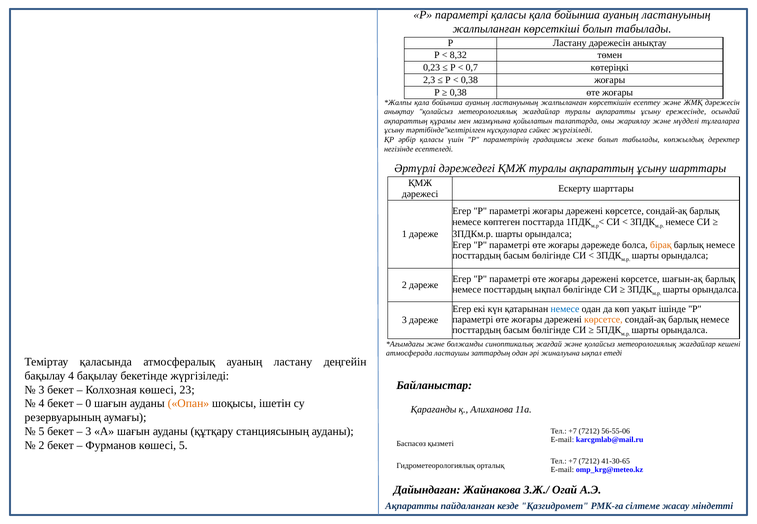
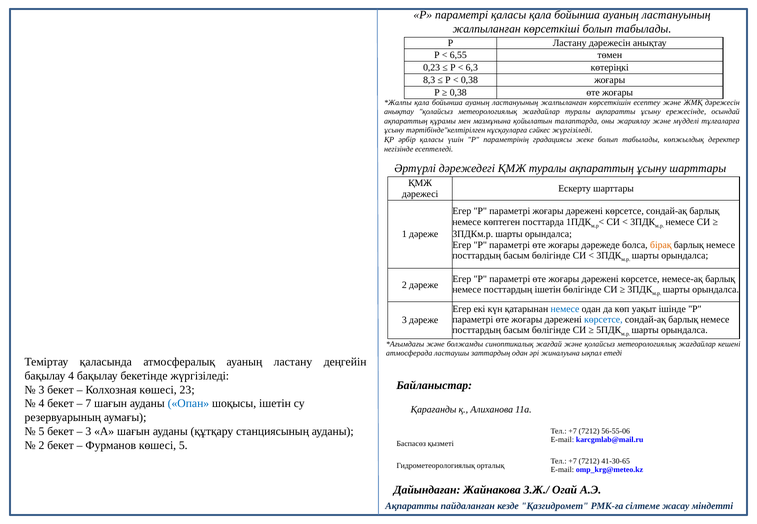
8,32: 8,32 -> 6,55
0,7: 0,7 -> 6,3
2,3: 2,3 -> 8,3
шағын-ақ: шағын-ақ -> немесе-ақ
посттардың ықпал: ықпал -> ішетін
көрсетсе at (603, 320) colour: orange -> blue
0: 0 -> 7
Опан colour: orange -> blue
